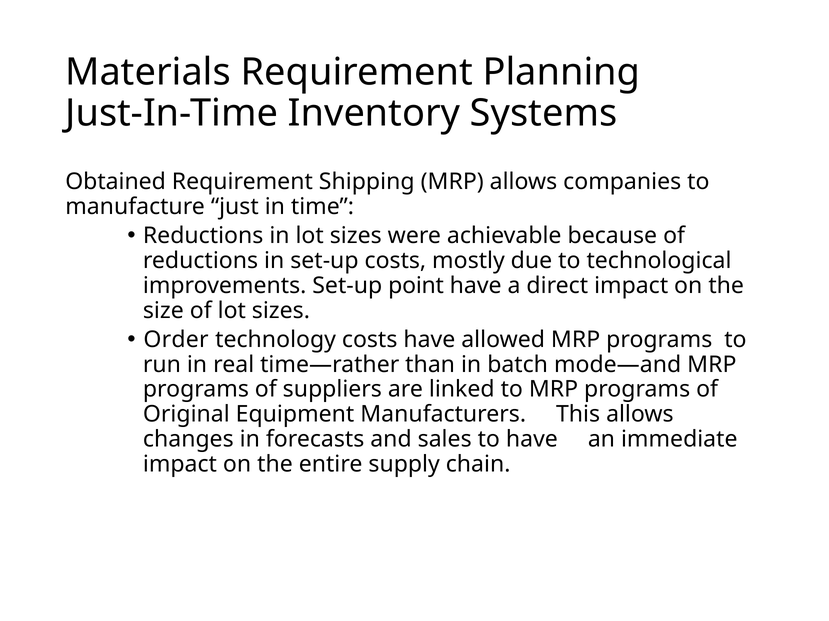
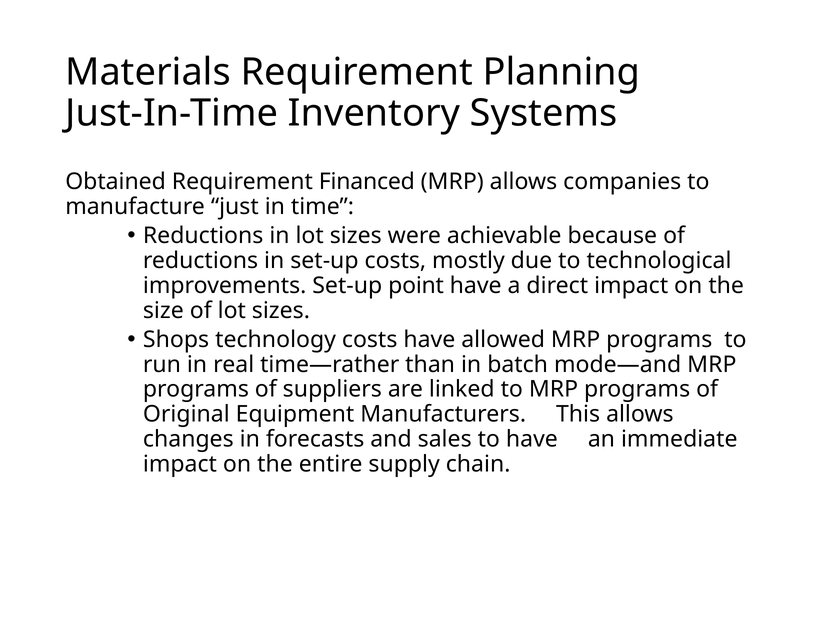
Shipping: Shipping -> Financed
Order: Order -> Shops
